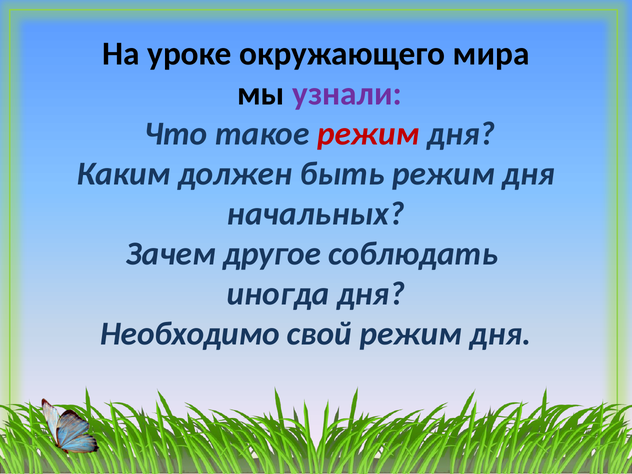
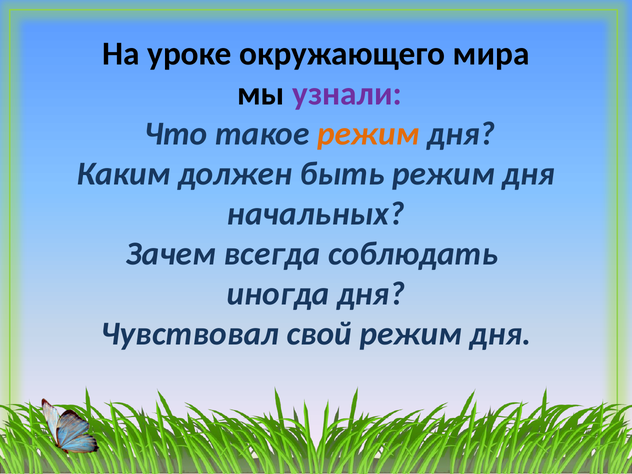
режим at (368, 134) colour: red -> orange
другое: другое -> всегда
Необходимо: Необходимо -> Чувствовал
